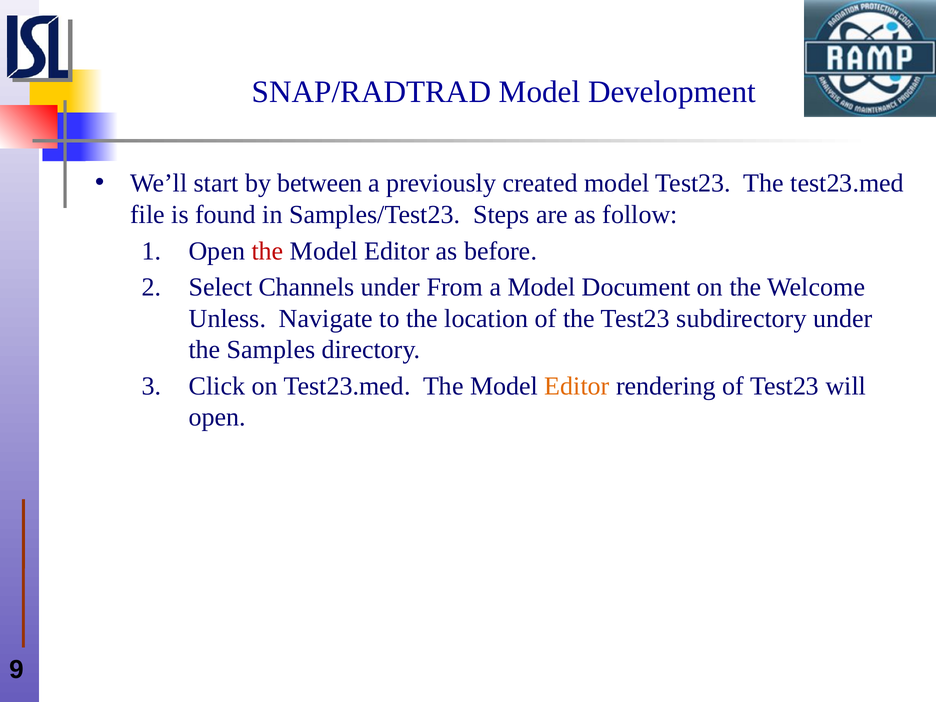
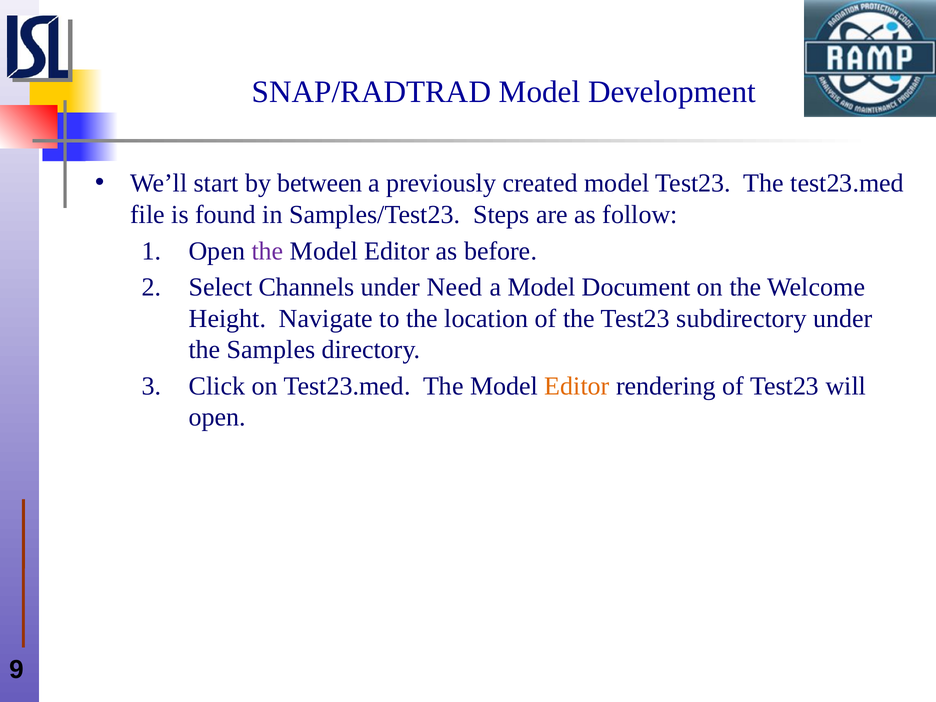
the at (267, 251) colour: red -> purple
From: From -> Need
Unless: Unless -> Height
